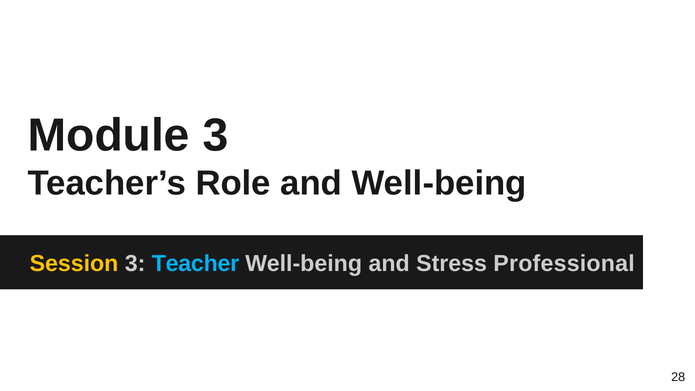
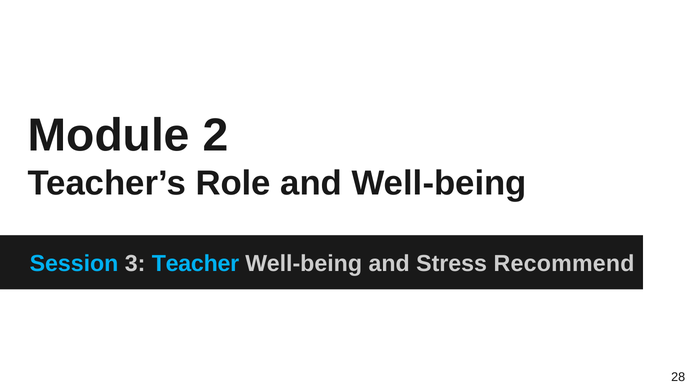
Module 3: 3 -> 2
Session colour: yellow -> light blue
Professional: Professional -> Recommend
